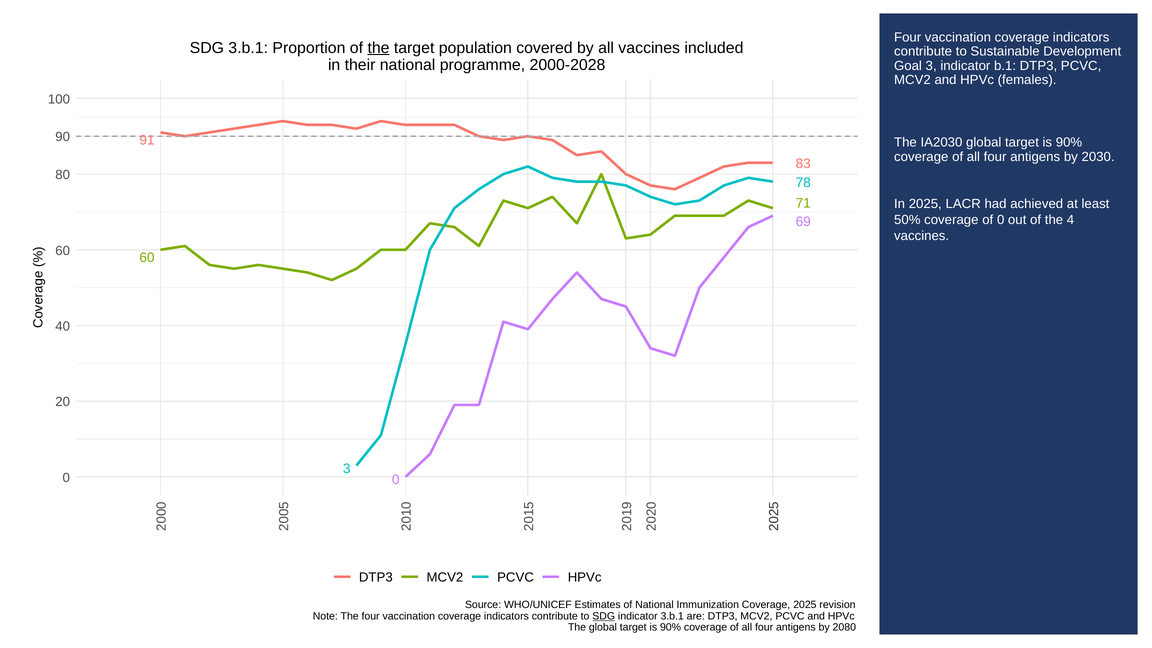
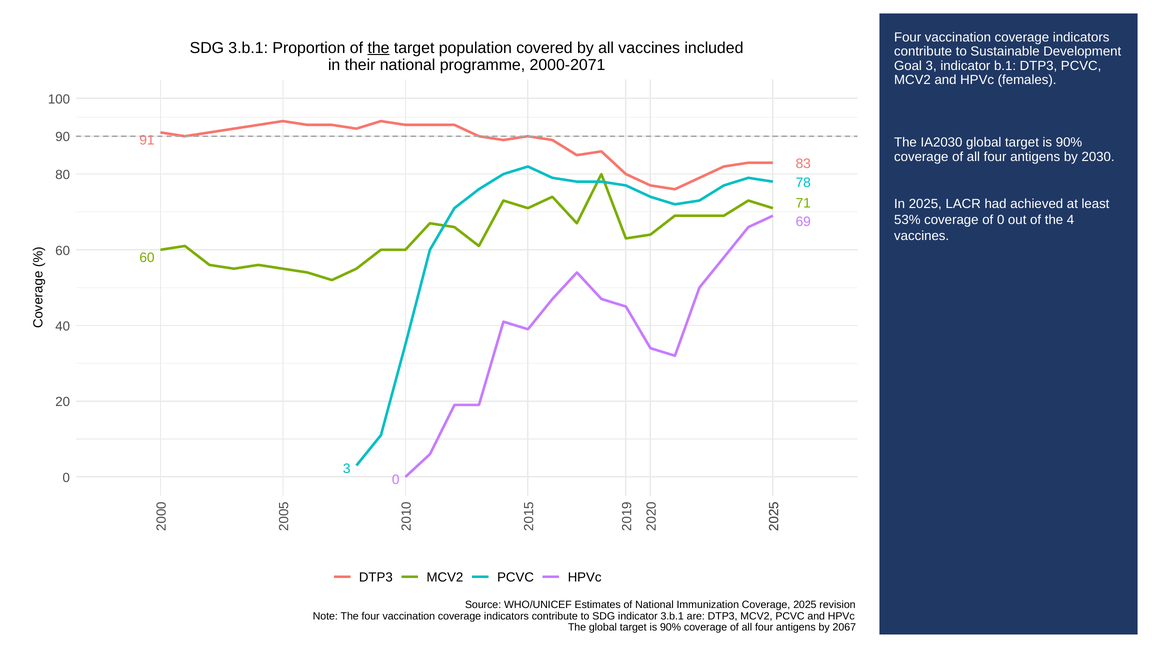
2000-2028: 2000-2028 -> 2000-2071
50%: 50% -> 53%
SDG at (604, 616) underline: present -> none
2080: 2080 -> 2067
